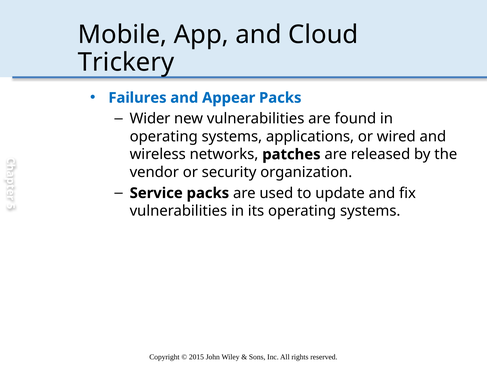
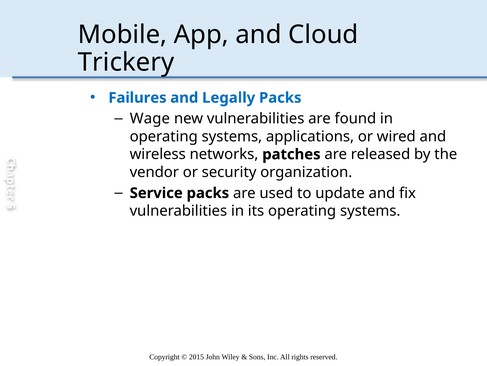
Appear: Appear -> Legally
Wider: Wider -> Wage
